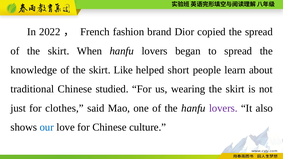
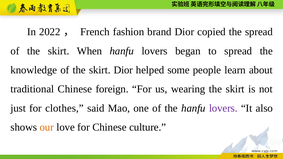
skirt Like: Like -> Dior
short: short -> some
studied: studied -> foreign
our colour: blue -> orange
